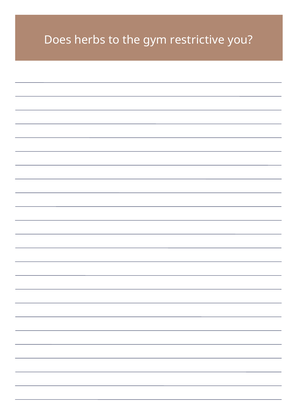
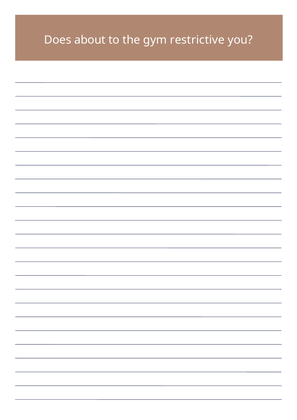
herbs: herbs -> about
